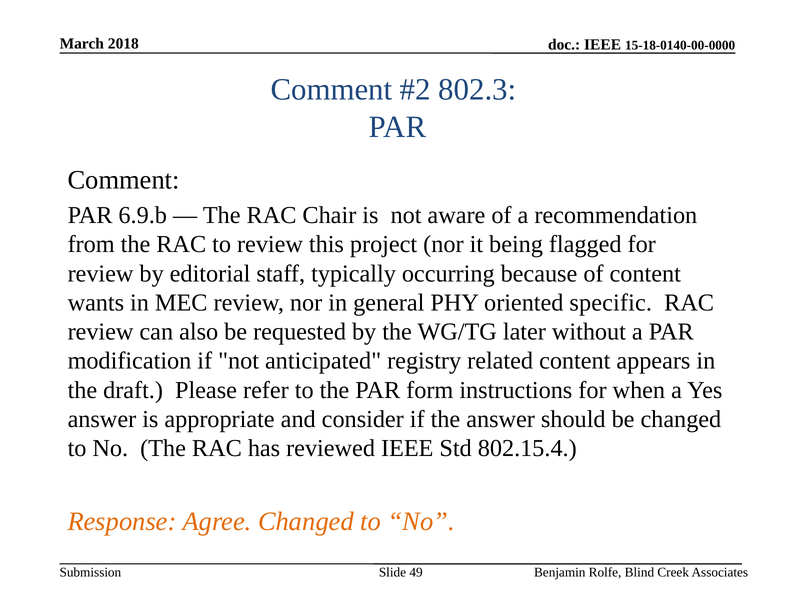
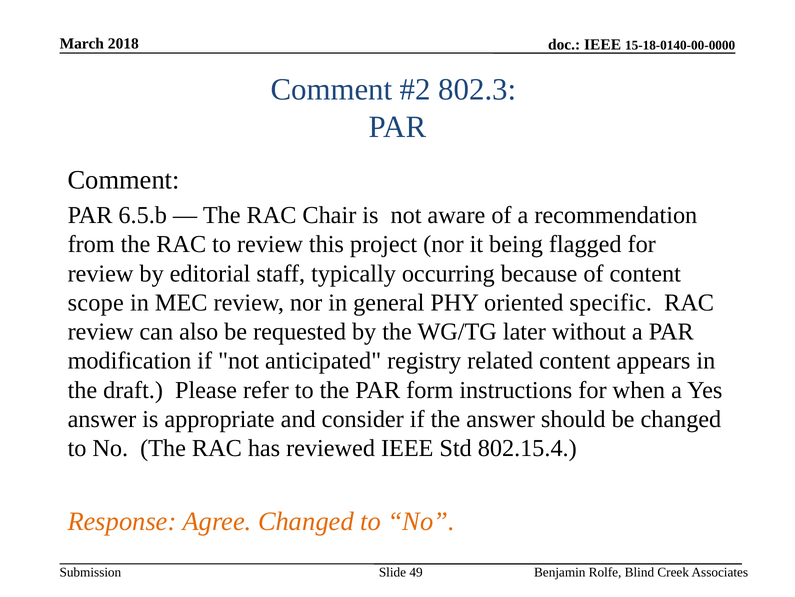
6.9.b: 6.9.b -> 6.5.b
wants: wants -> scope
